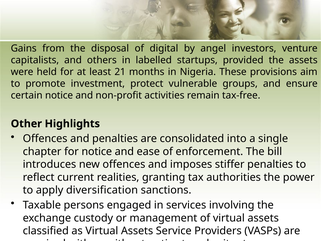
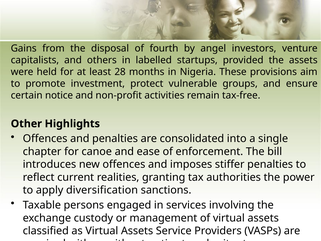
digital: digital -> fourth
21: 21 -> 28
for notice: notice -> canoe
